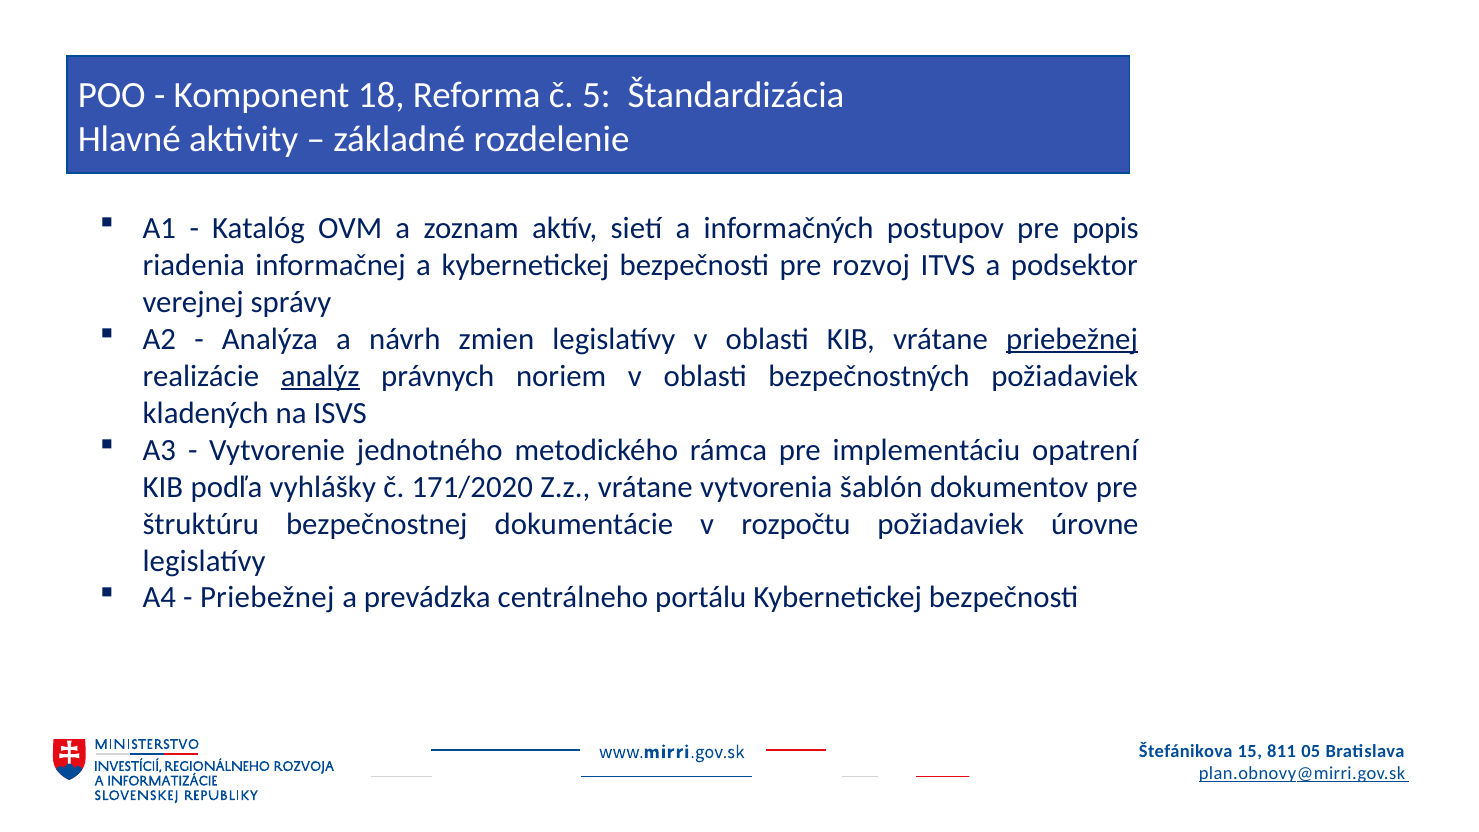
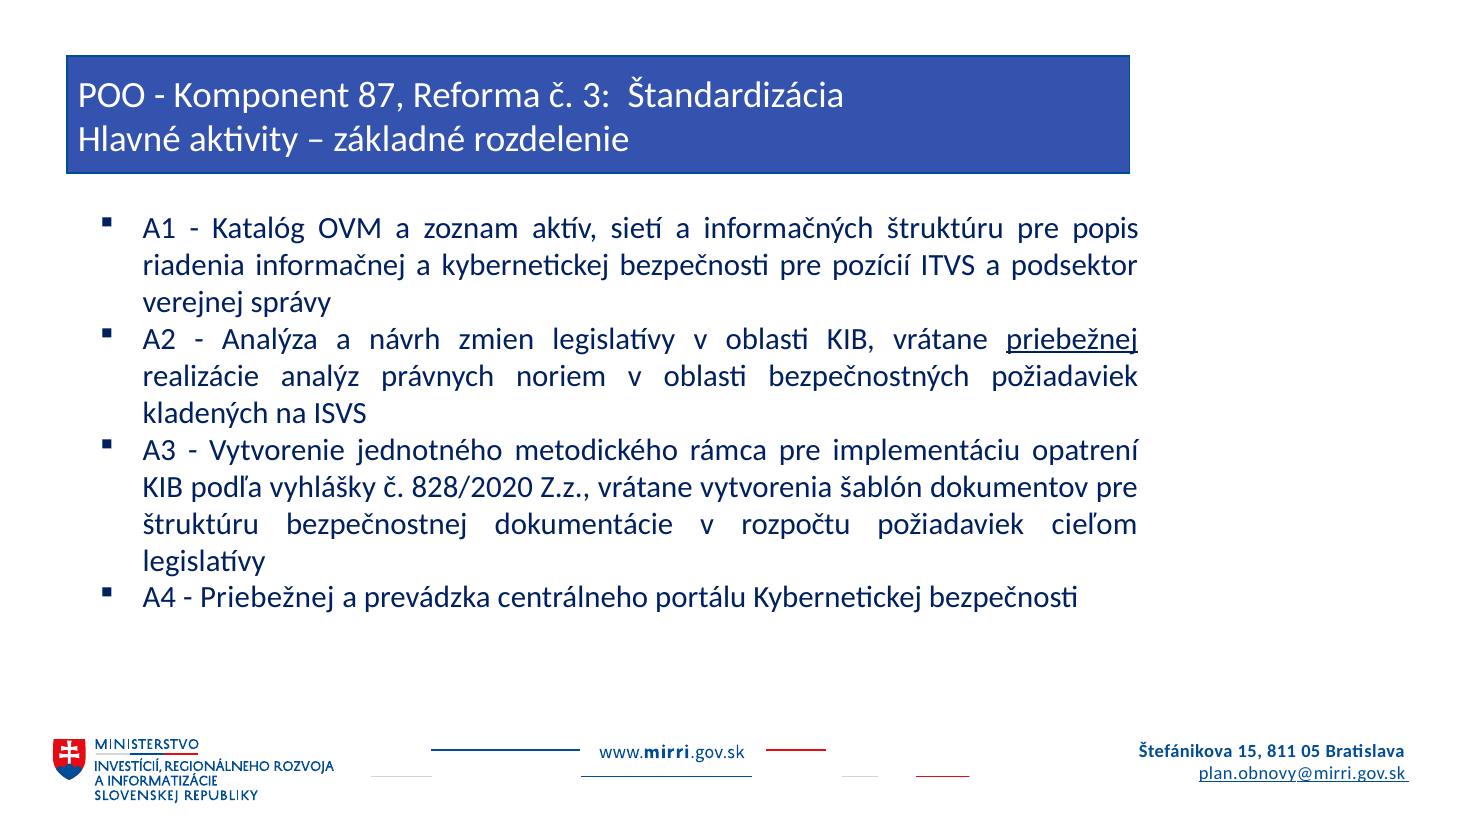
18: 18 -> 87
5: 5 -> 3
informačných postupov: postupov -> štruktúru
rozvoj: rozvoj -> pozícií
analýz underline: present -> none
171/2020: 171/2020 -> 828/2020
úrovne: úrovne -> cieľom
